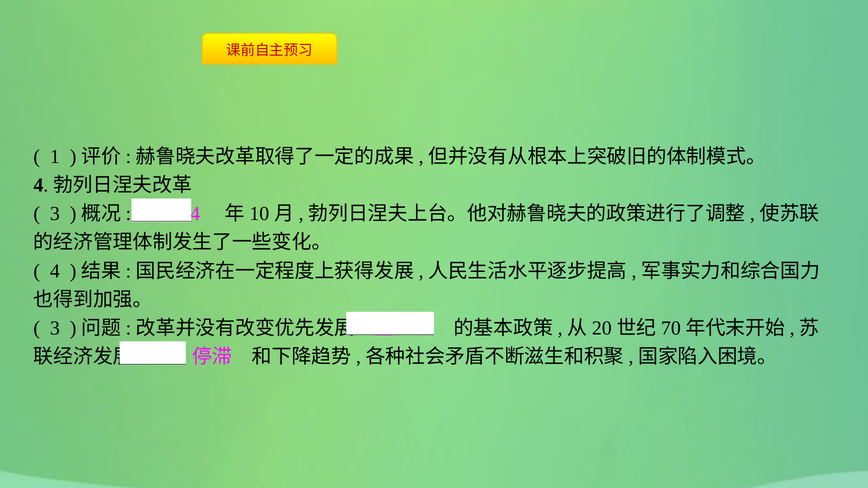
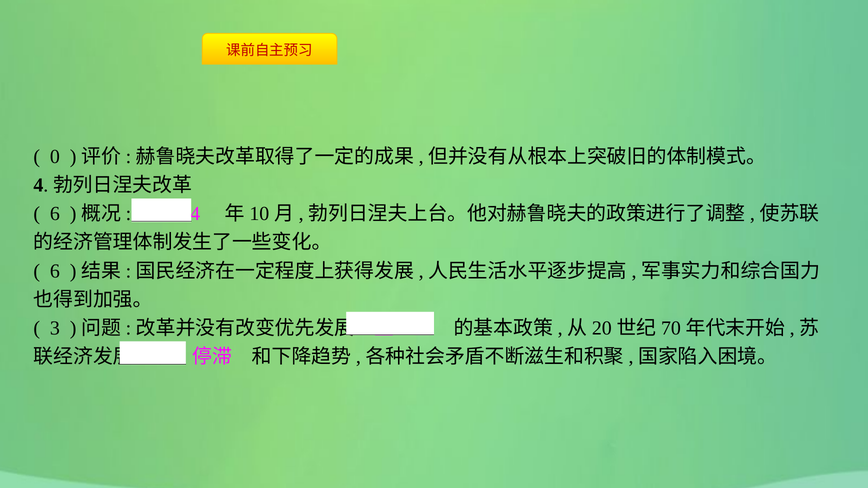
1: 1 -> 0
3 at (55, 214): 3 -> 6
4 at (55, 271): 4 -> 6
